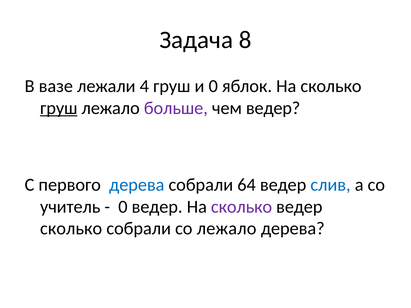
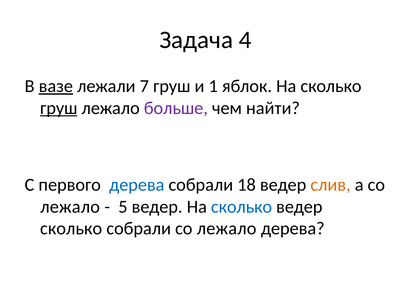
8: 8 -> 4
вазе underline: none -> present
4: 4 -> 7
и 0: 0 -> 1
чем ведер: ведер -> найти
64: 64 -> 18
слив colour: blue -> orange
учитель at (70, 207): учитель -> лежало
0 at (123, 207): 0 -> 5
сколько at (242, 207) colour: purple -> blue
